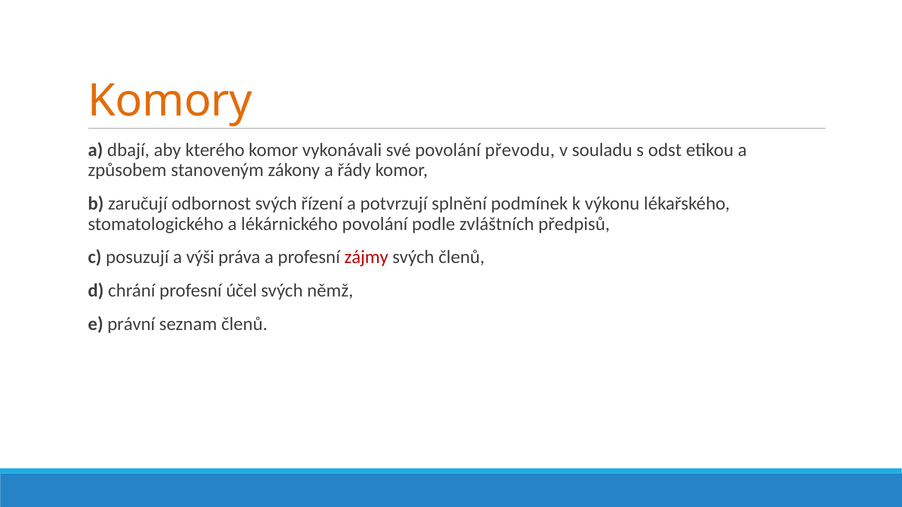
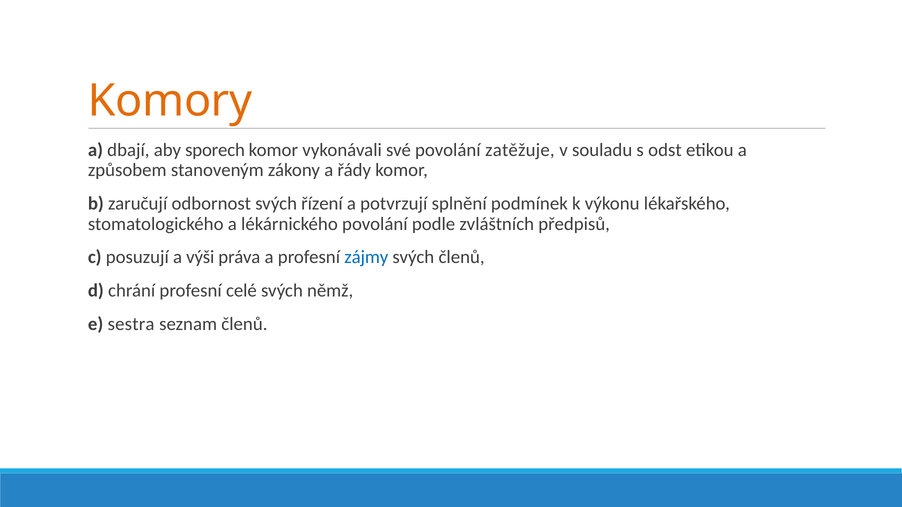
kterého: kterého -> sporech
převodu: převodu -> zatěžuje
zájmy colour: red -> blue
účel: účel -> celé
právní: právní -> sestra
